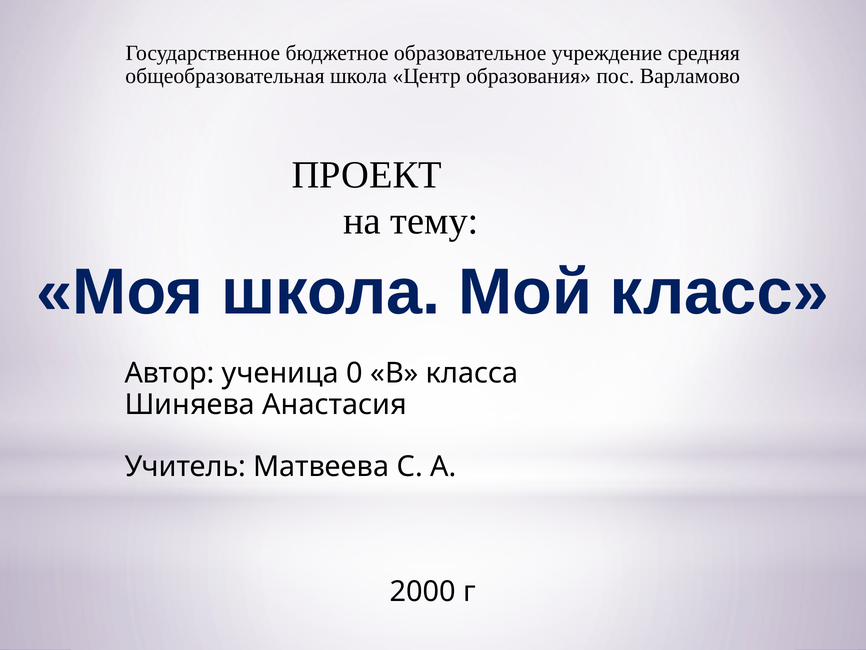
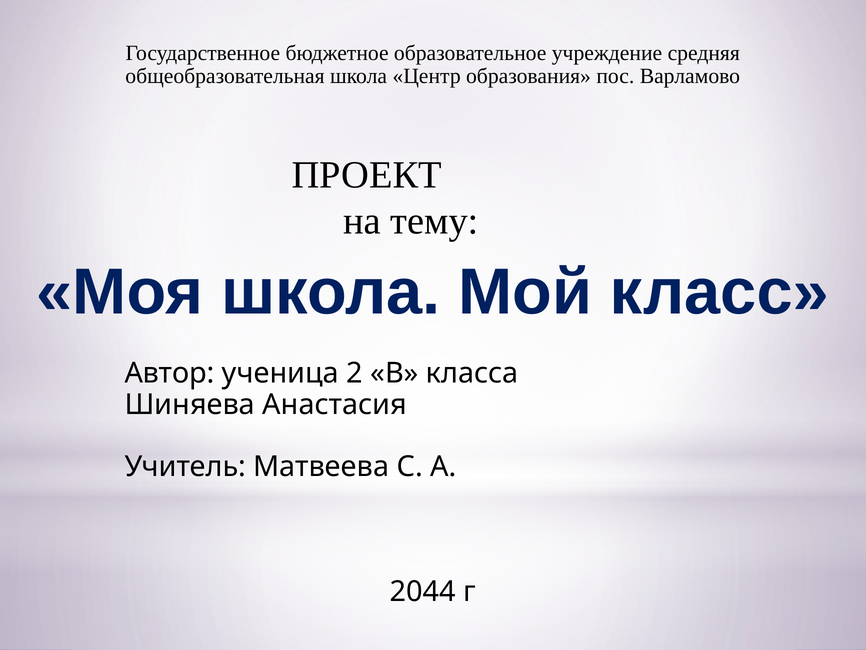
0: 0 -> 2
2000: 2000 -> 2044
